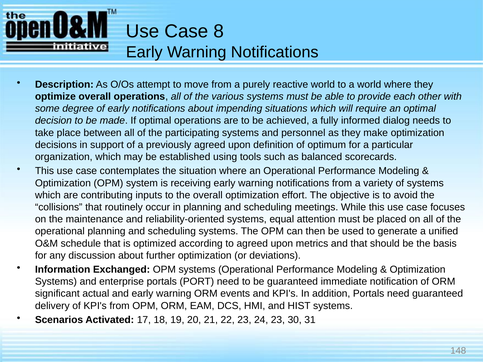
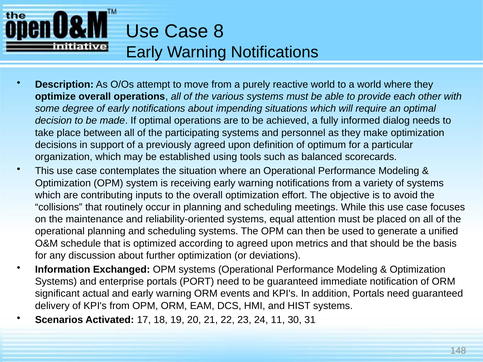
24 23: 23 -> 11
